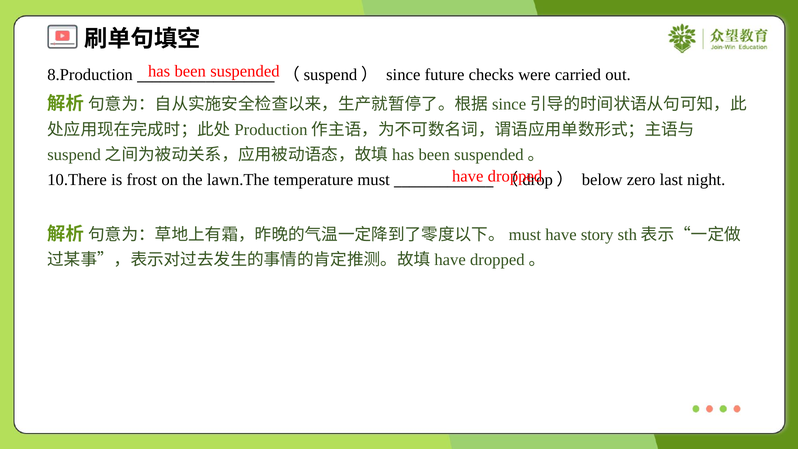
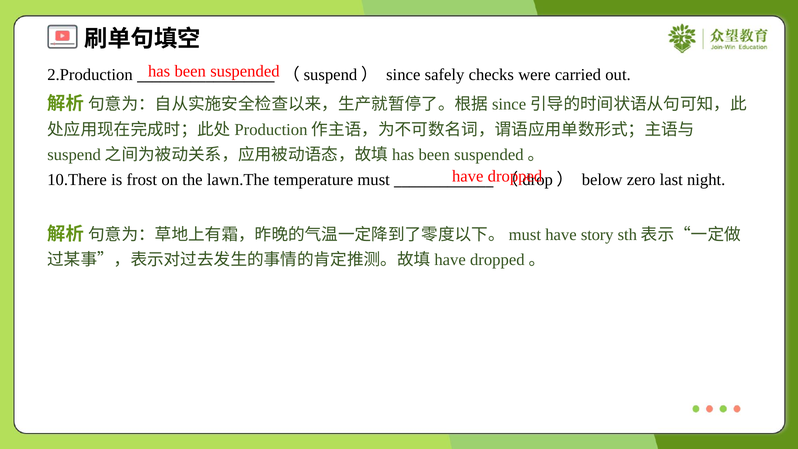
8.Production: 8.Production -> 2.Production
future: future -> safely
